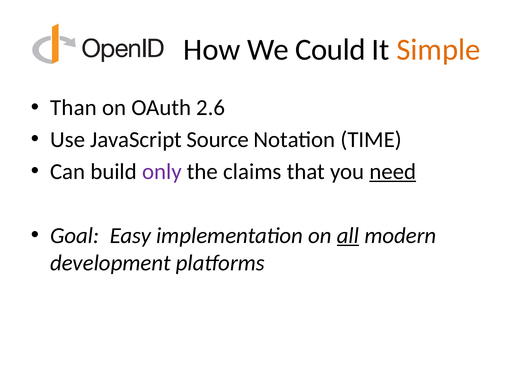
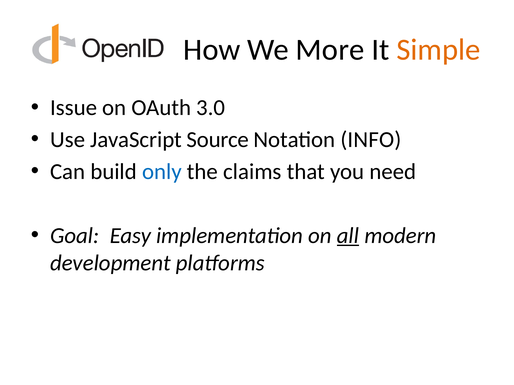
Could: Could -> More
Than: Than -> Issue
2.6: 2.6 -> 3.0
TIME: TIME -> INFO
only colour: purple -> blue
need underline: present -> none
